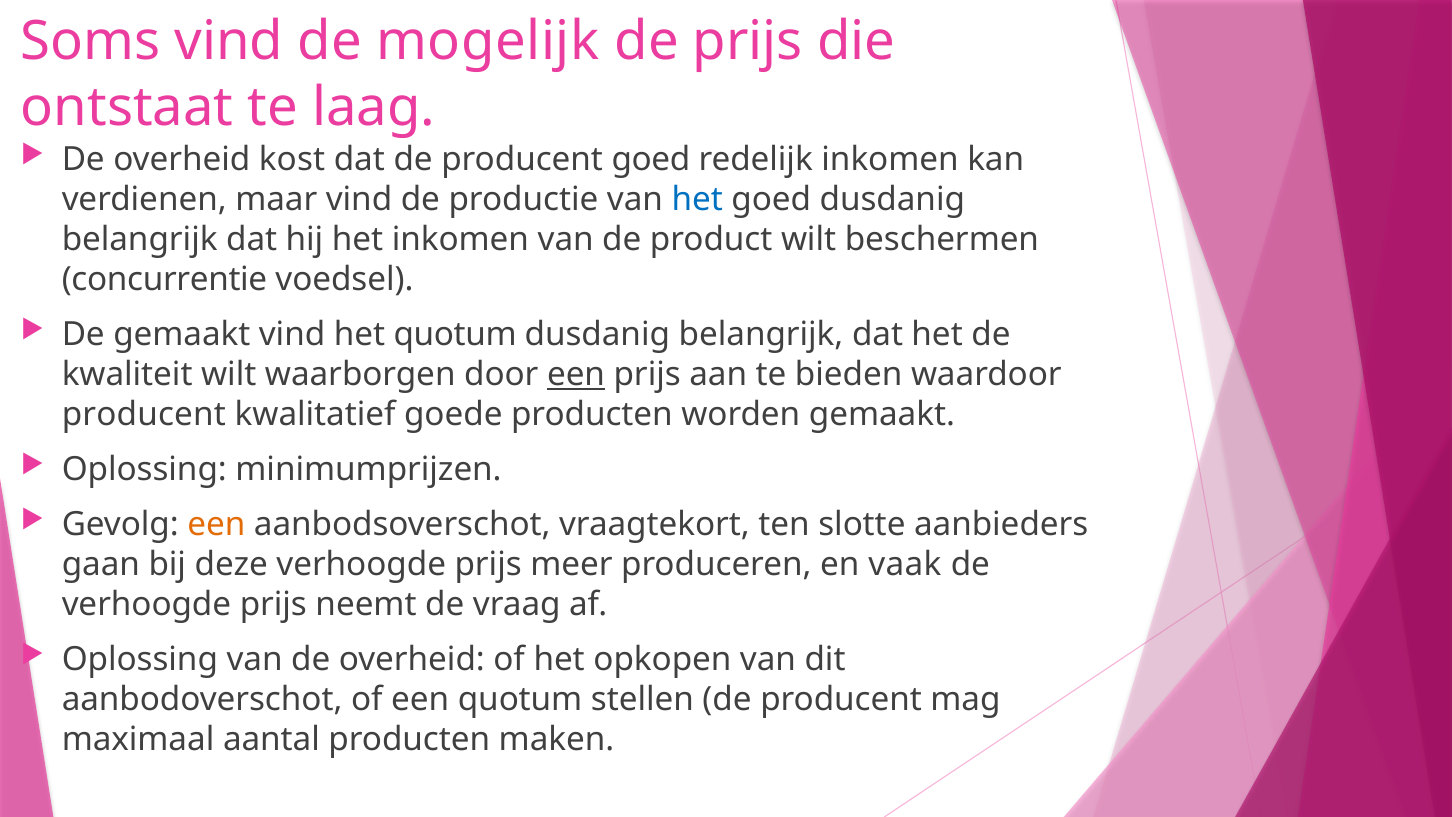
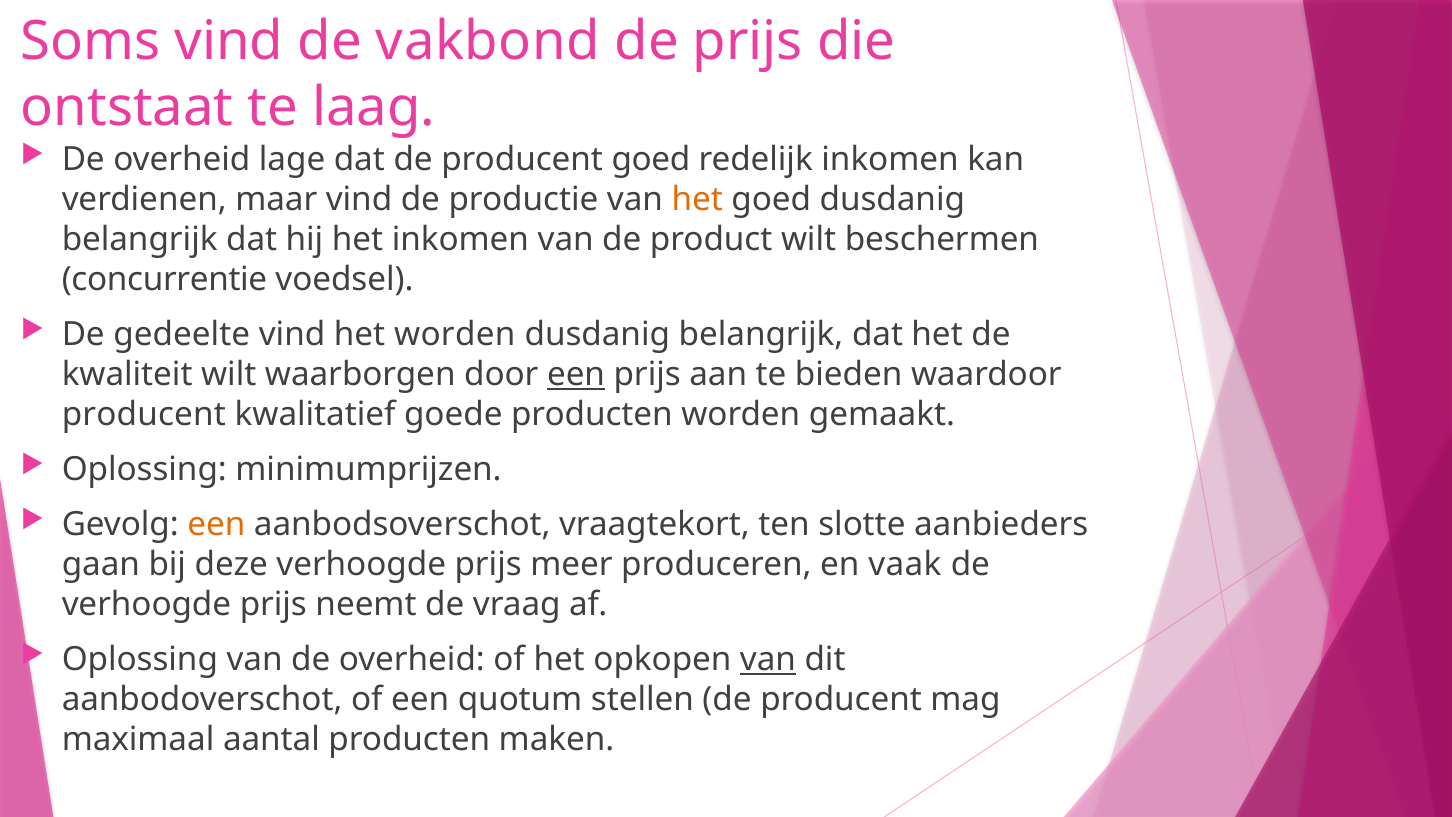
mogelijk: mogelijk -> vakbond
kost: kost -> lage
het at (697, 199) colour: blue -> orange
De gemaakt: gemaakt -> gedeelte
het quotum: quotum -> worden
van at (768, 659) underline: none -> present
